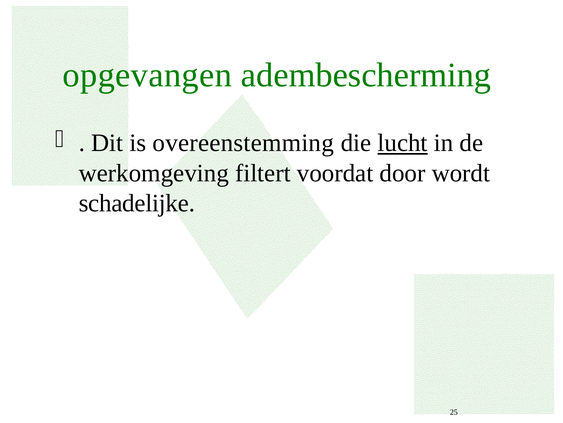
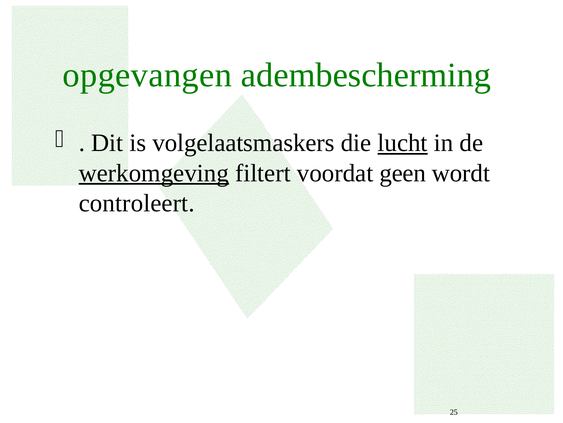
overeenstemming: overeenstemming -> volgelaatsmaskers
werkomgeving underline: none -> present
door: door -> geen
schadelijke: schadelijke -> controleert
